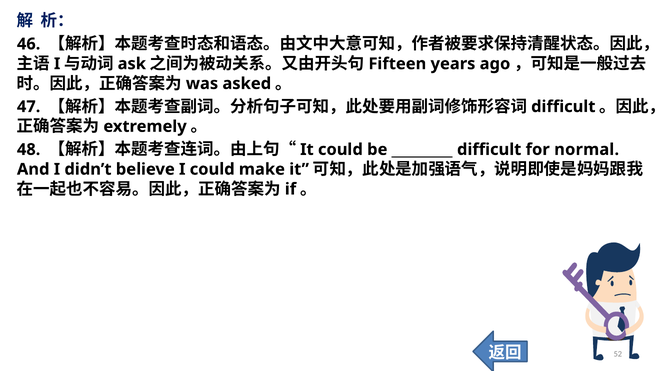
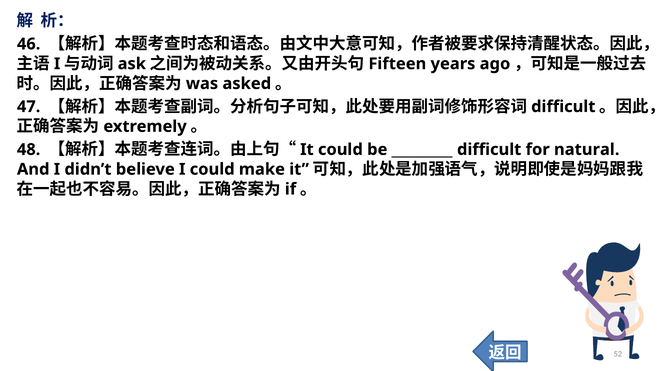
normal: normal -> natural
